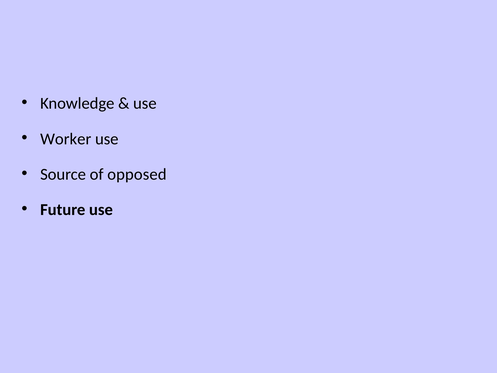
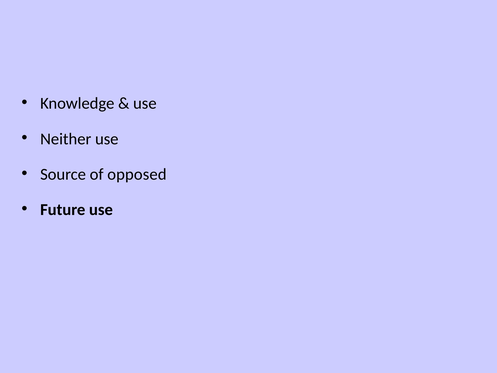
Worker: Worker -> Neither
